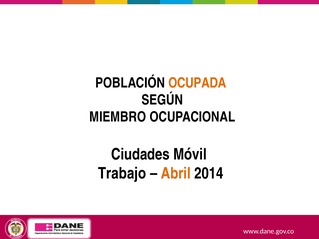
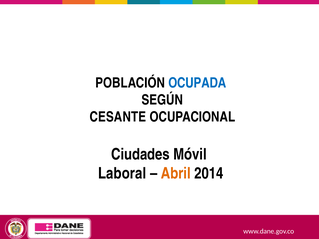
OCUPADA colour: orange -> blue
MIEMBRO: MIEMBRO -> CESANTE
Trabajo: Trabajo -> Laboral
